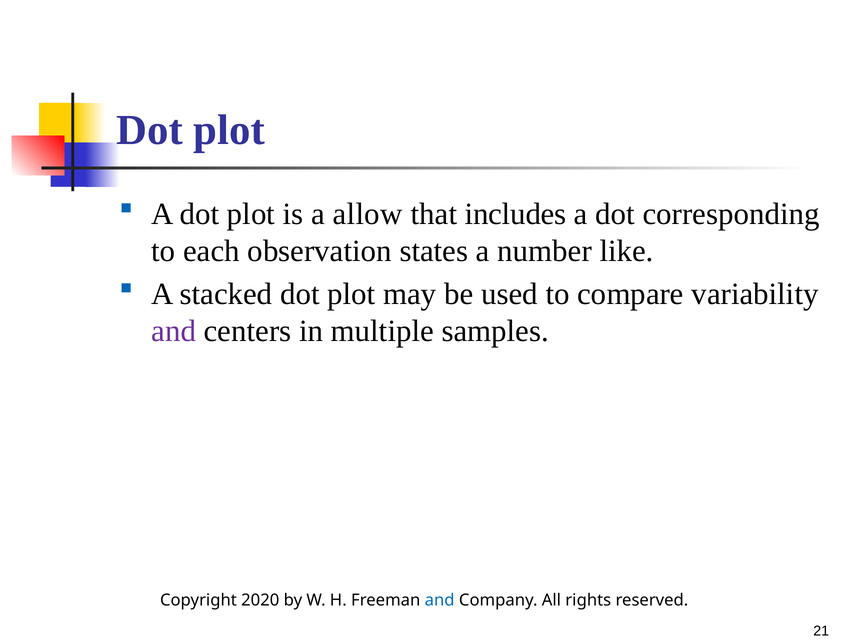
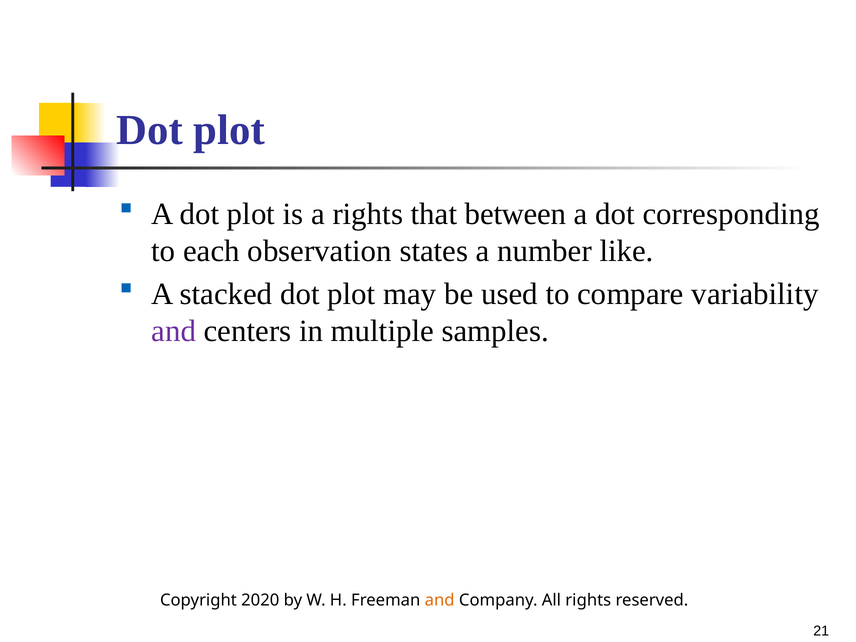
a allow: allow -> rights
includes: includes -> between
and at (440, 600) colour: blue -> orange
